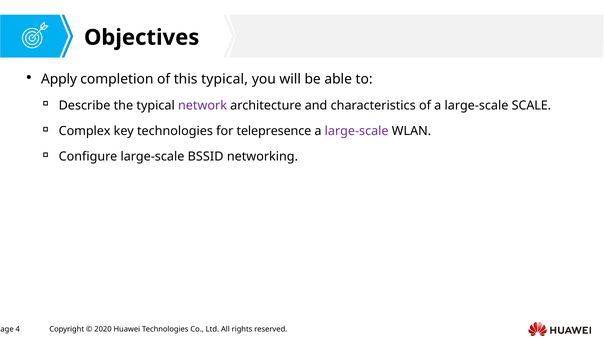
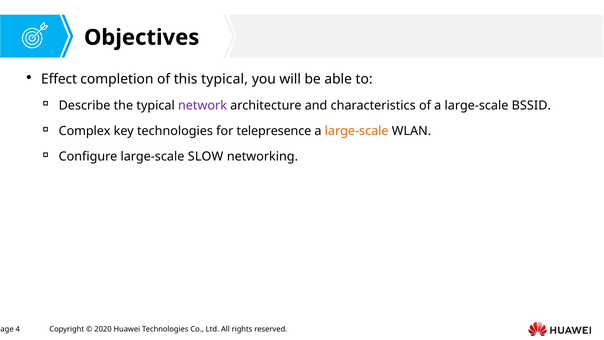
Apply: Apply -> Effect
SCALE: SCALE -> BSSID
large-scale at (357, 131) colour: purple -> orange
BSSID: BSSID -> SLOW
